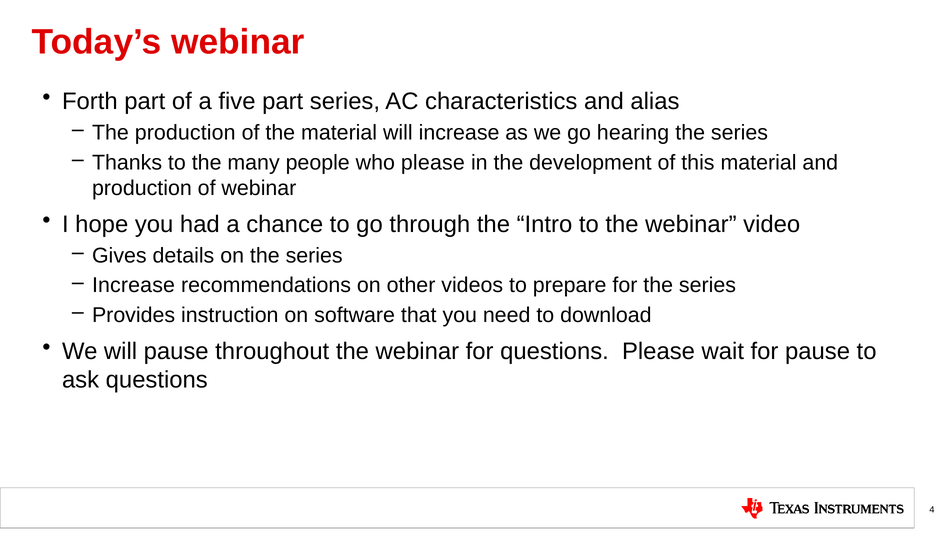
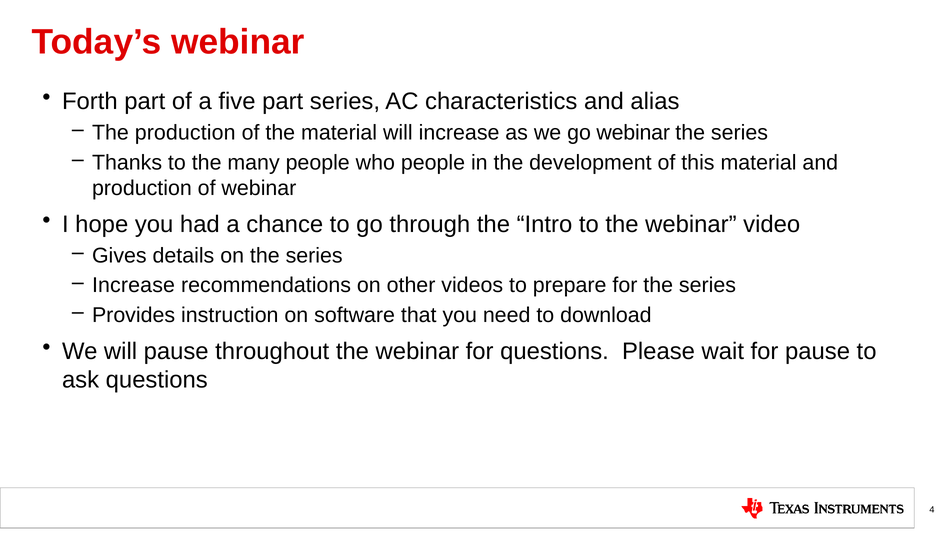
go hearing: hearing -> webinar
who please: please -> people
